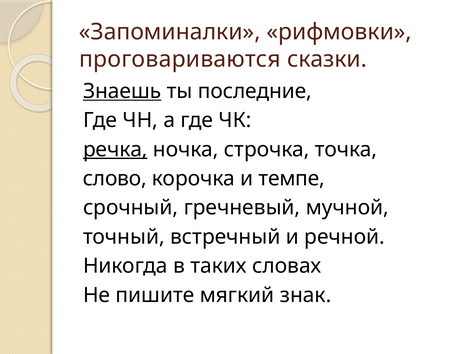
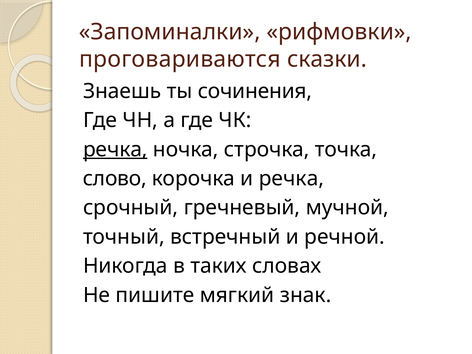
Знаешь underline: present -> none
последние: последние -> сочинения
и темпе: темпе -> речка
